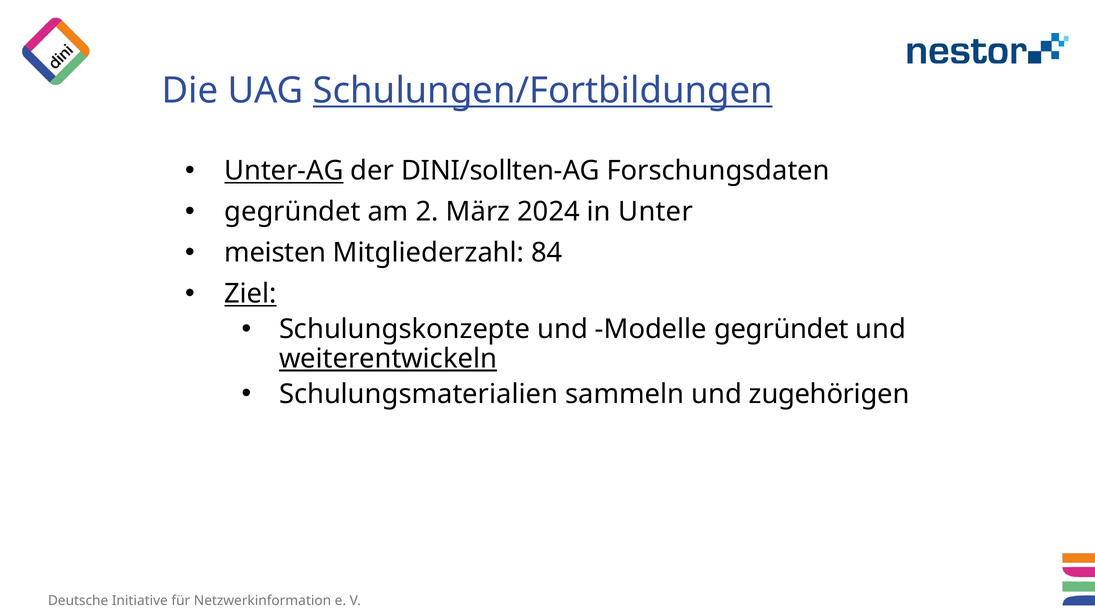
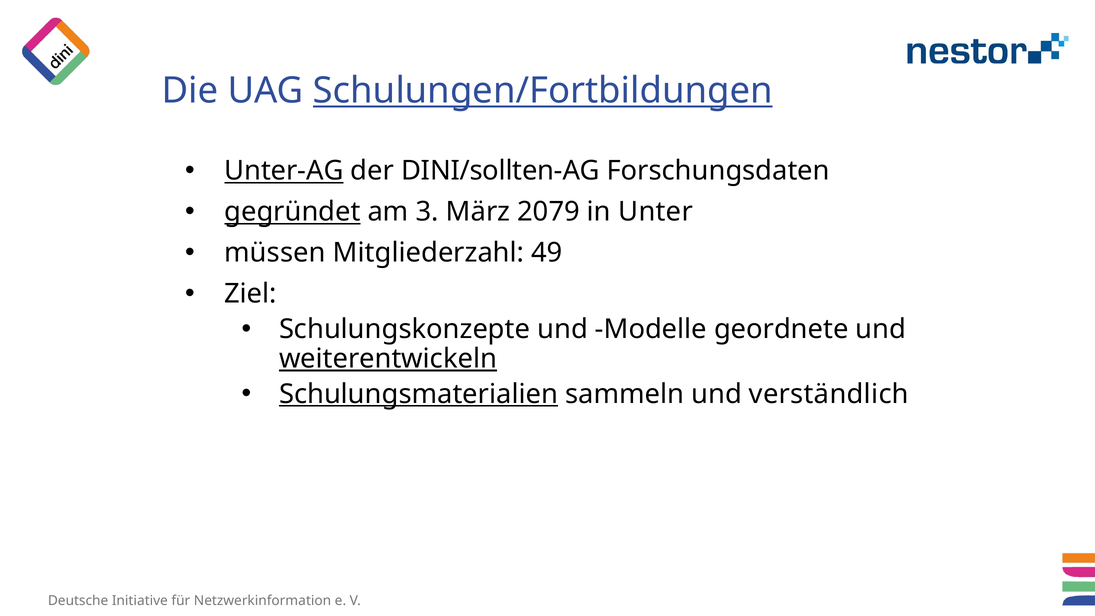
gegründet at (292, 212) underline: none -> present
2: 2 -> 3
2024: 2024 -> 2079
meisten: meisten -> müssen
84: 84 -> 49
Ziel underline: present -> none
Modelle gegründet: gegründet -> geordnete
Schulungsmaterialien underline: none -> present
zugehörigen: zugehörigen -> verständlich
